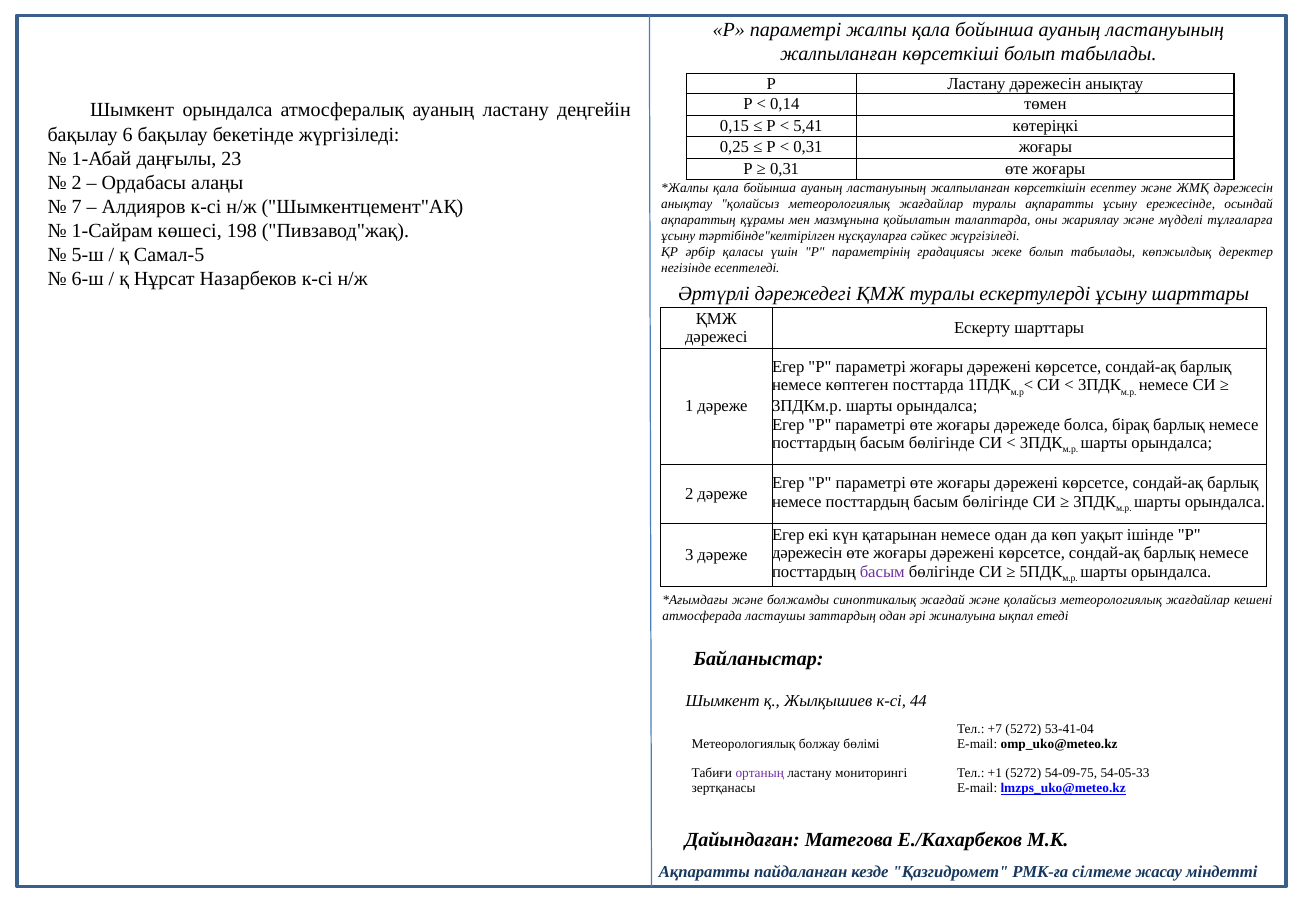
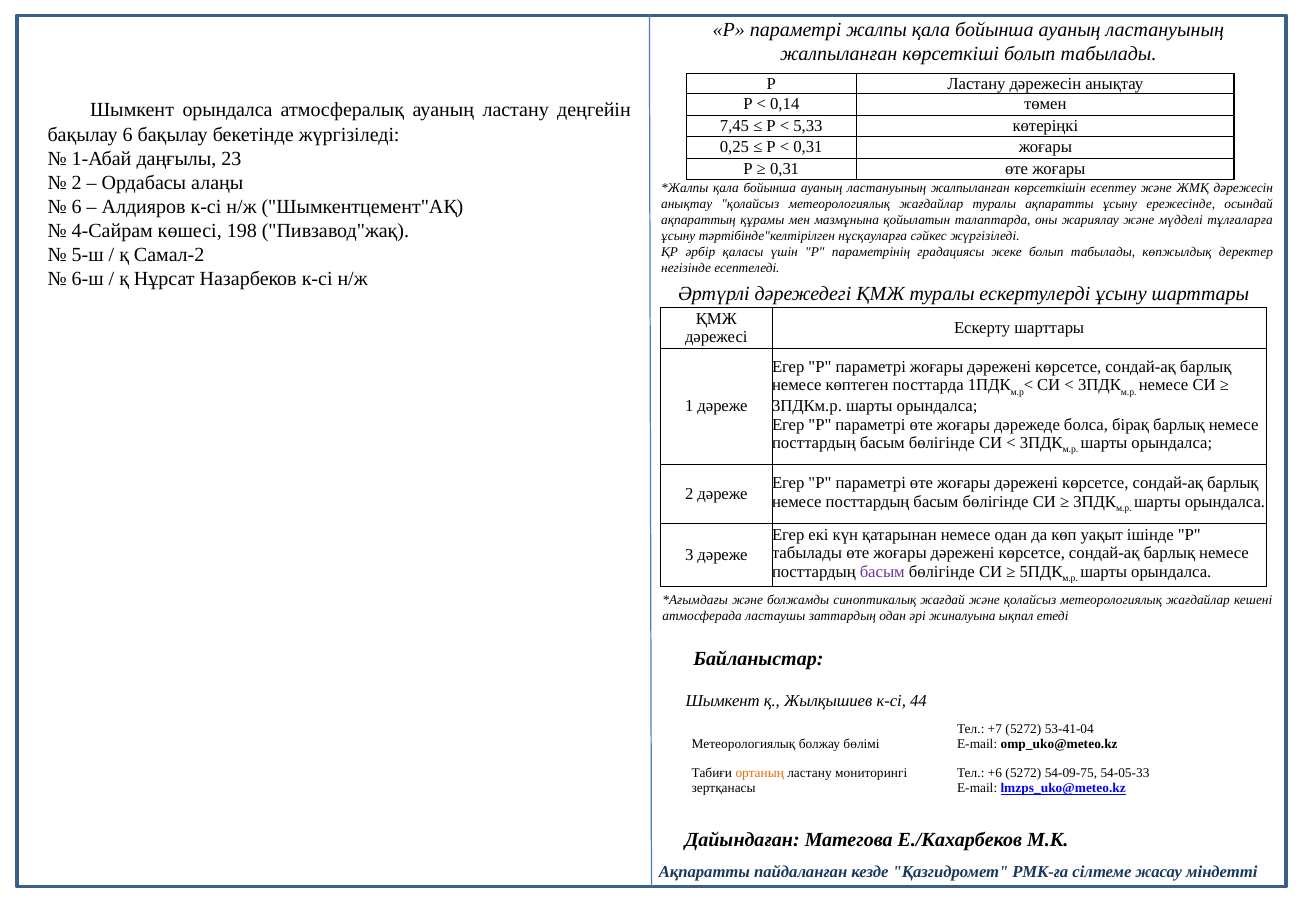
0,15: 0,15 -> 7,45
5,41: 5,41 -> 5,33
7 at (77, 207): 7 -> 6
1-Сайрам: 1-Сайрам -> 4-Сайрам
Самал-5: Самал-5 -> Самал-2
дәрежесін at (807, 553): дәрежесін -> табылады
ортаның colour: purple -> orange
+1: +1 -> +6
